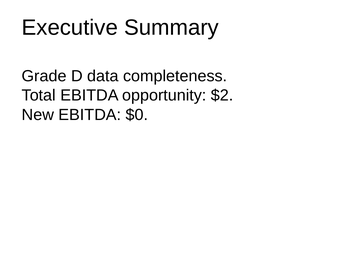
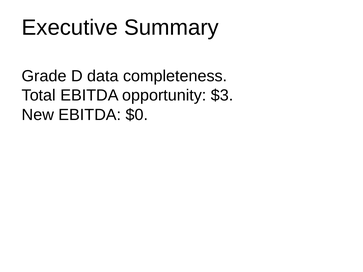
$2: $2 -> $3
